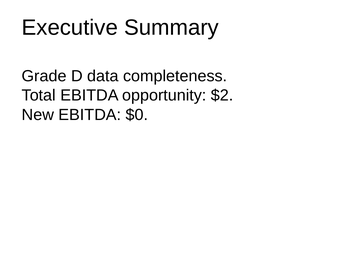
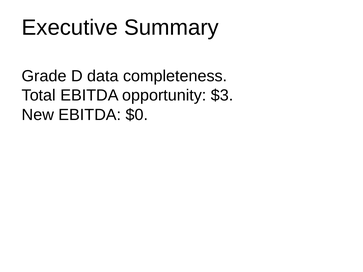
$2: $2 -> $3
